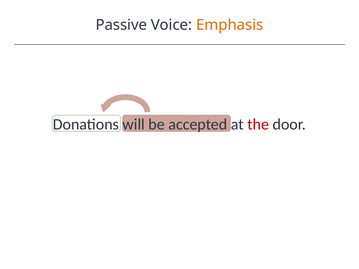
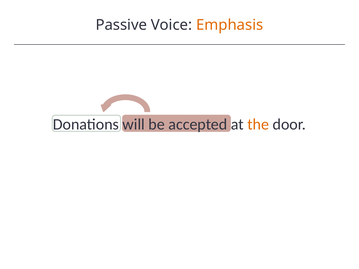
the colour: red -> orange
